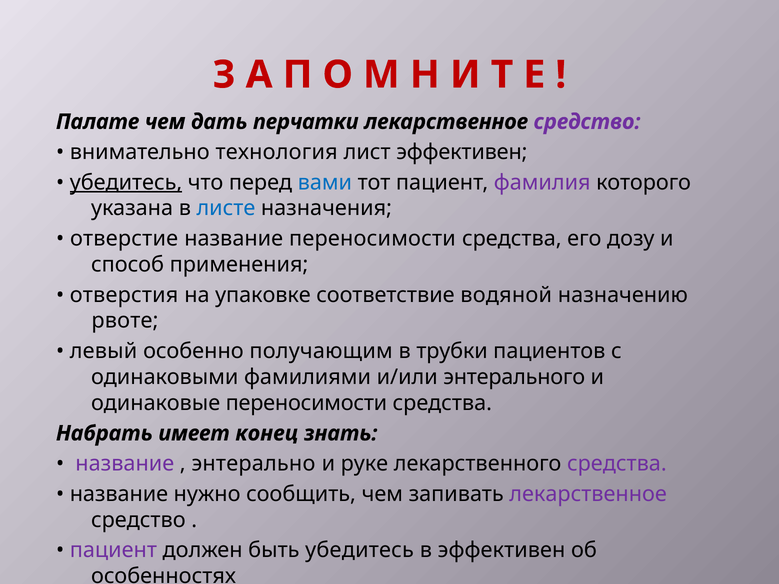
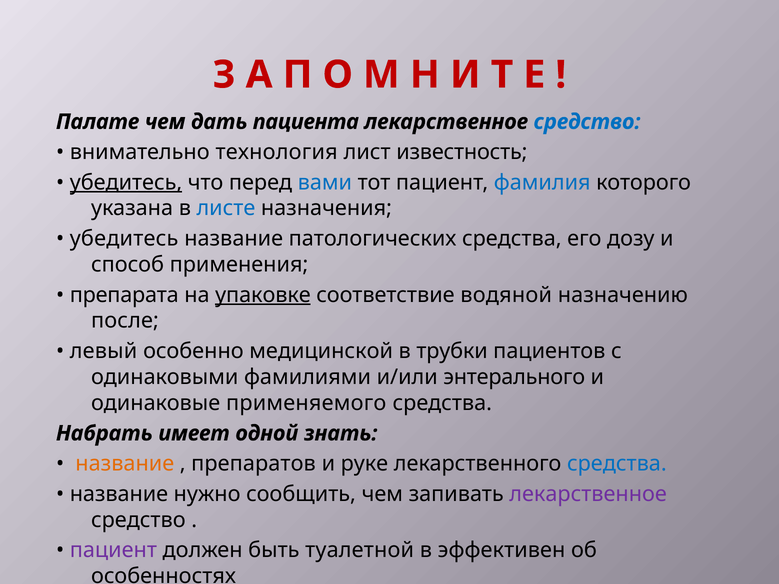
перчатки: перчатки -> пациента
средство at (587, 122) colour: purple -> blue
лист эффективен: эффективен -> известность
фамилия colour: purple -> blue
отверстие at (124, 239): отверстие -> убедитесь
название переносимости: переносимости -> патологических
отверстия: отверстия -> препарата
упаковке underline: none -> present
рвоте: рвоте -> после
получающим: получающим -> медицинской
одинаковые переносимости: переносимости -> применяемого
конец: конец -> одной
название at (125, 464) colour: purple -> orange
энтерально: энтерально -> препаратов
средства at (617, 464) colour: purple -> blue
быть убедитесь: убедитесь -> туалетной
